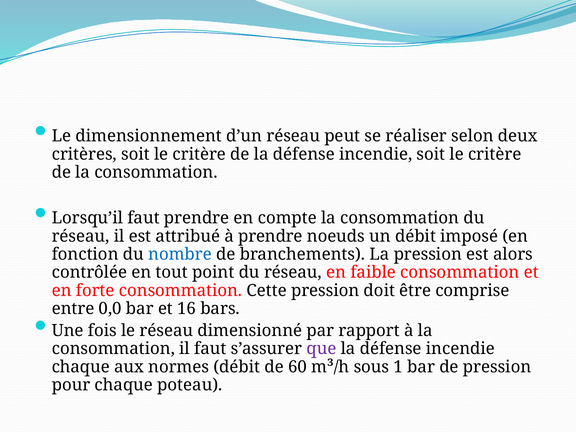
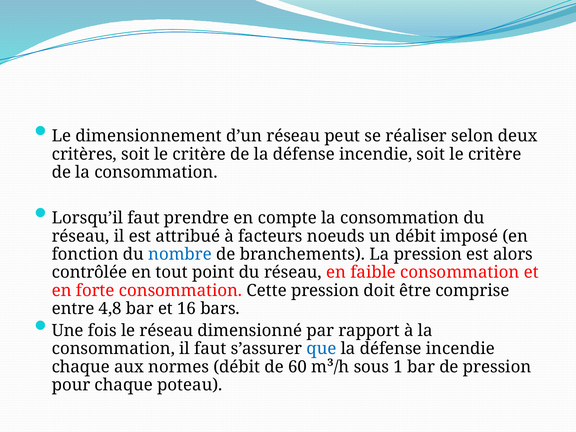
à prendre: prendre -> facteurs
0,0: 0,0 -> 4,8
que colour: purple -> blue
